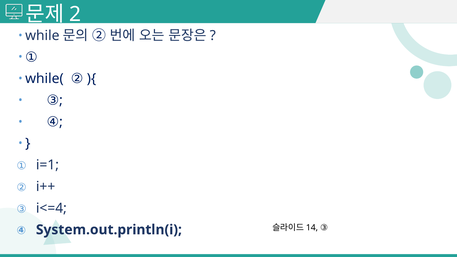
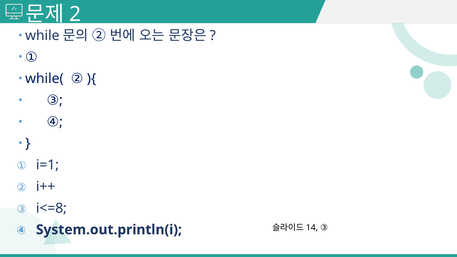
i<=4: i<=4 -> i<=8
